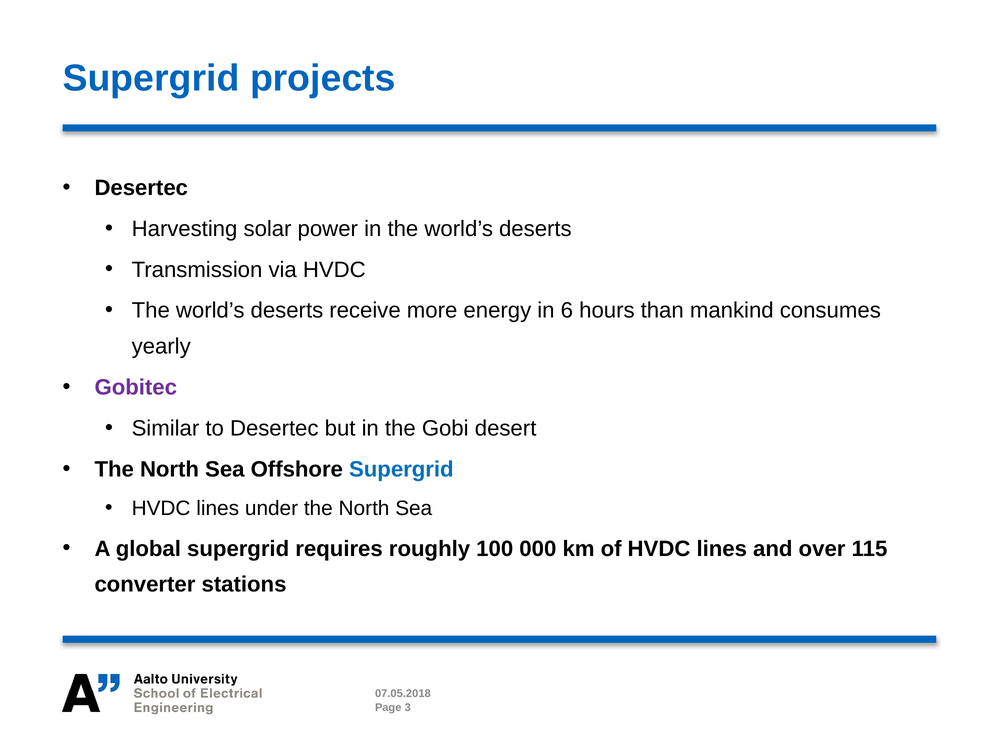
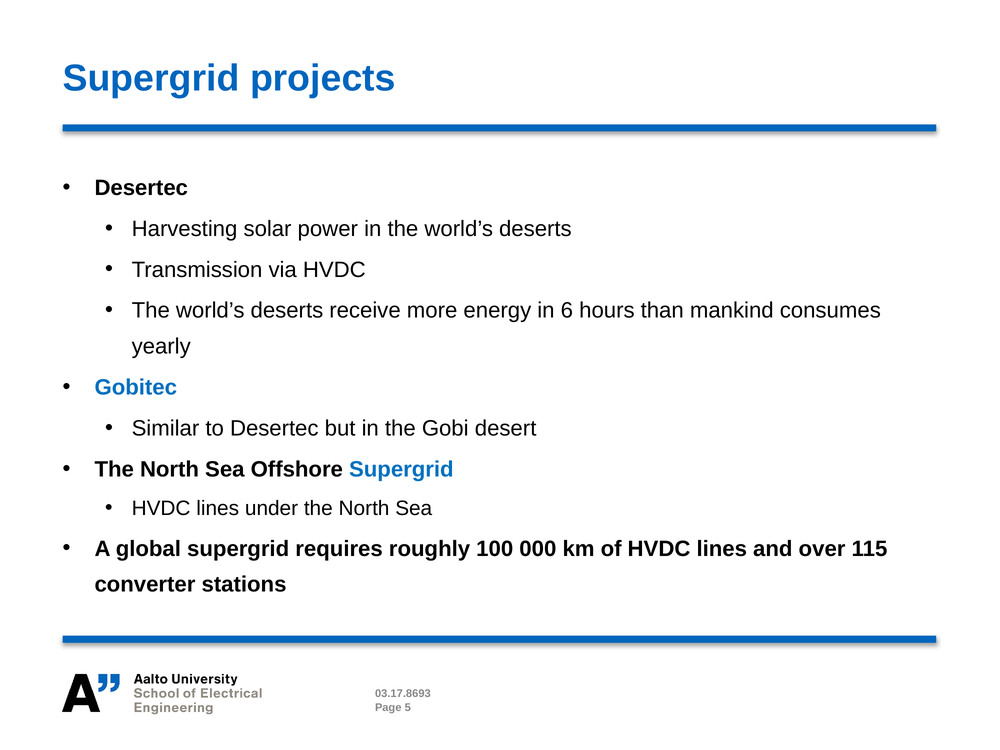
Gobitec colour: purple -> blue
07.05.2018: 07.05.2018 -> 03.17.8693
3: 3 -> 5
